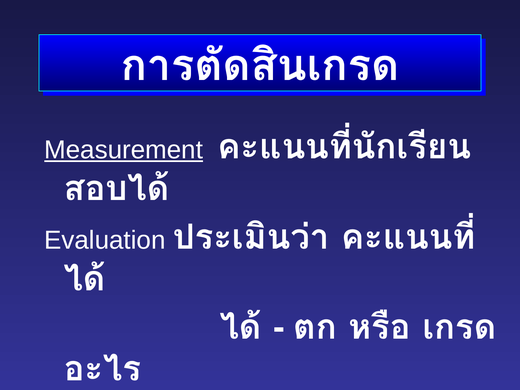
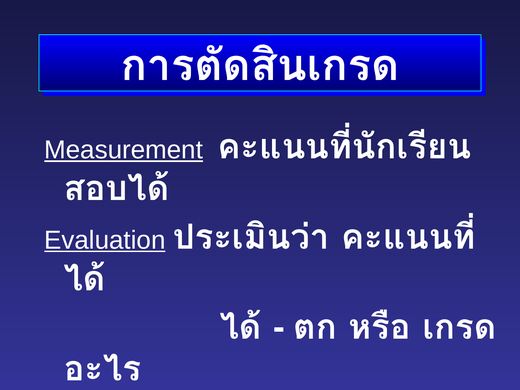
Evaluation underline: none -> present
